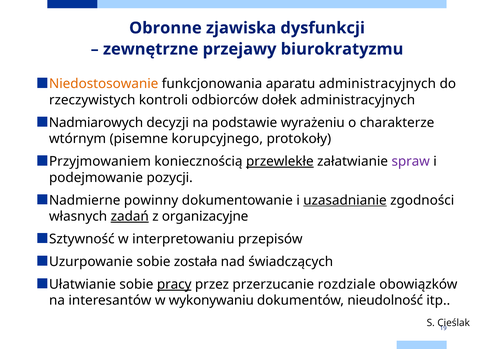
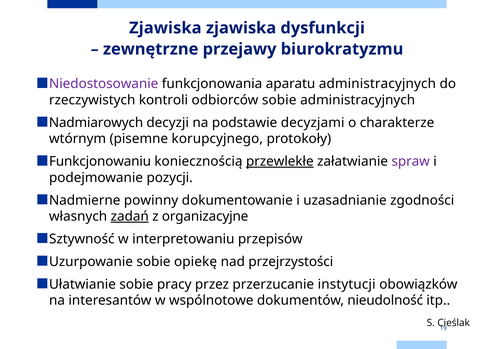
Obronne at (165, 28): Obronne -> Zjawiska
Niedostosowanie colour: orange -> purple
odbiorców dołek: dołek -> sobie
wyrażeniu: wyrażeniu -> decyzjami
Przyjmowaniem: Przyjmowaniem -> Funkcjonowaniu
uzasadnianie underline: present -> none
została: została -> opiekę
świadczących: świadczących -> przejrzystości
pracy underline: present -> none
rozdziale: rozdziale -> instytucji
wykonywaniu: wykonywaniu -> wspólnotowe
